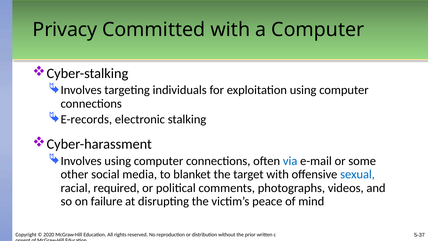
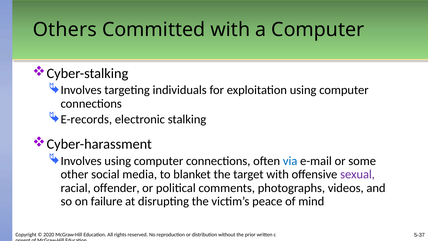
Privacy: Privacy -> Others
sexual colour: blue -> purple
required: required -> offender
